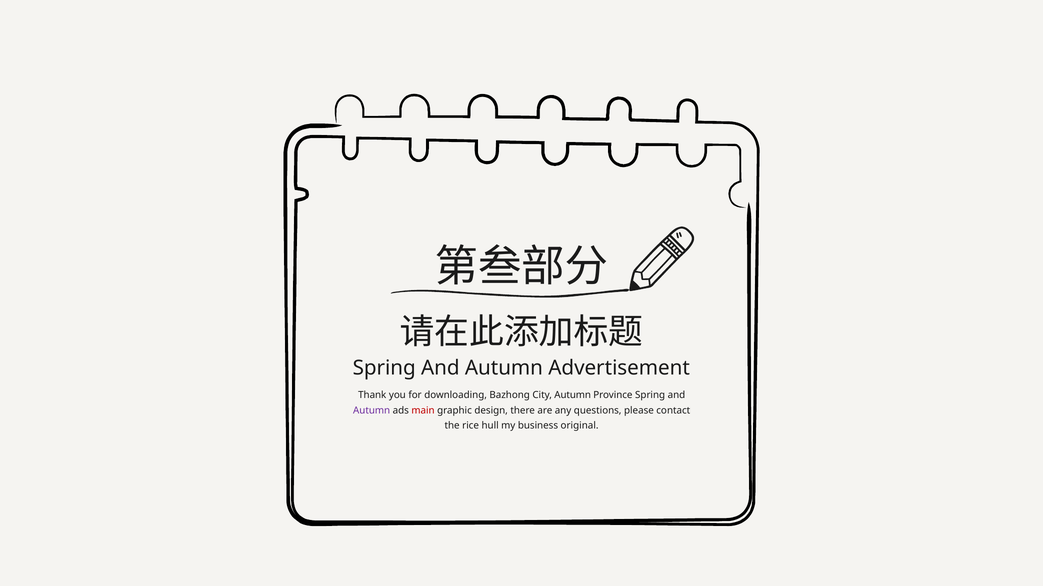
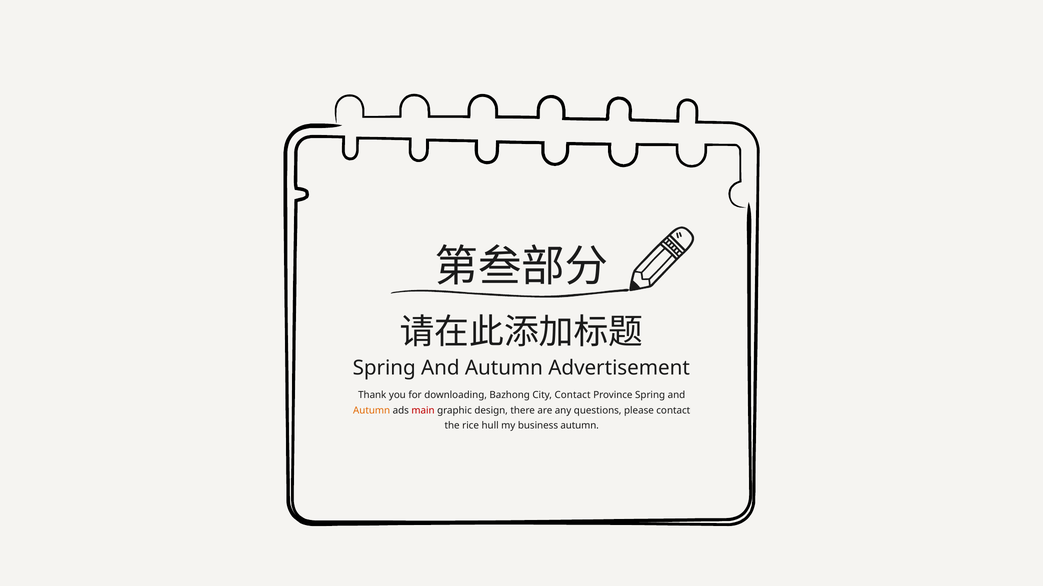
City Autumn: Autumn -> Contact
Autumn at (372, 411) colour: purple -> orange
business original: original -> autumn
